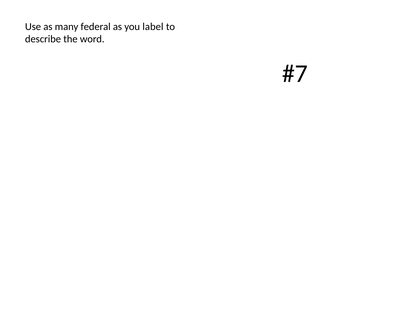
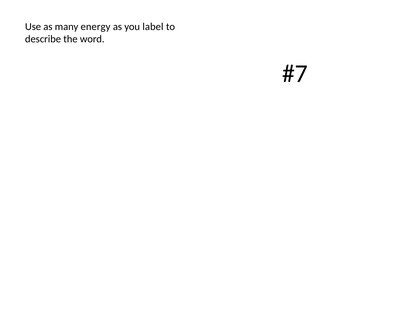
federal: federal -> energy
